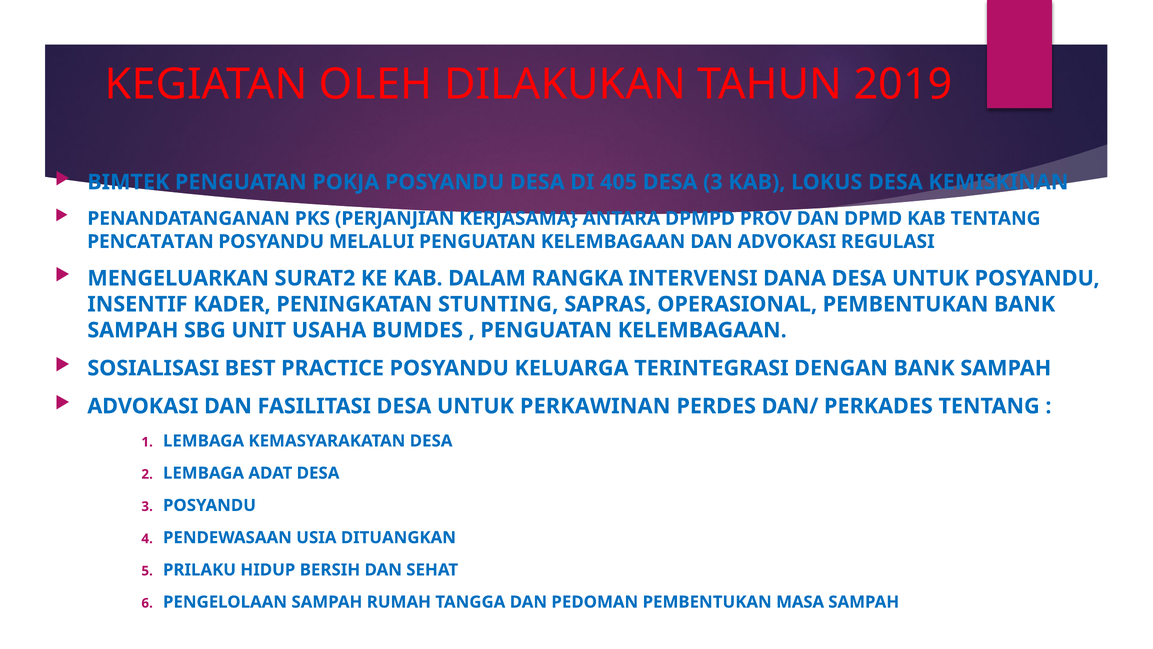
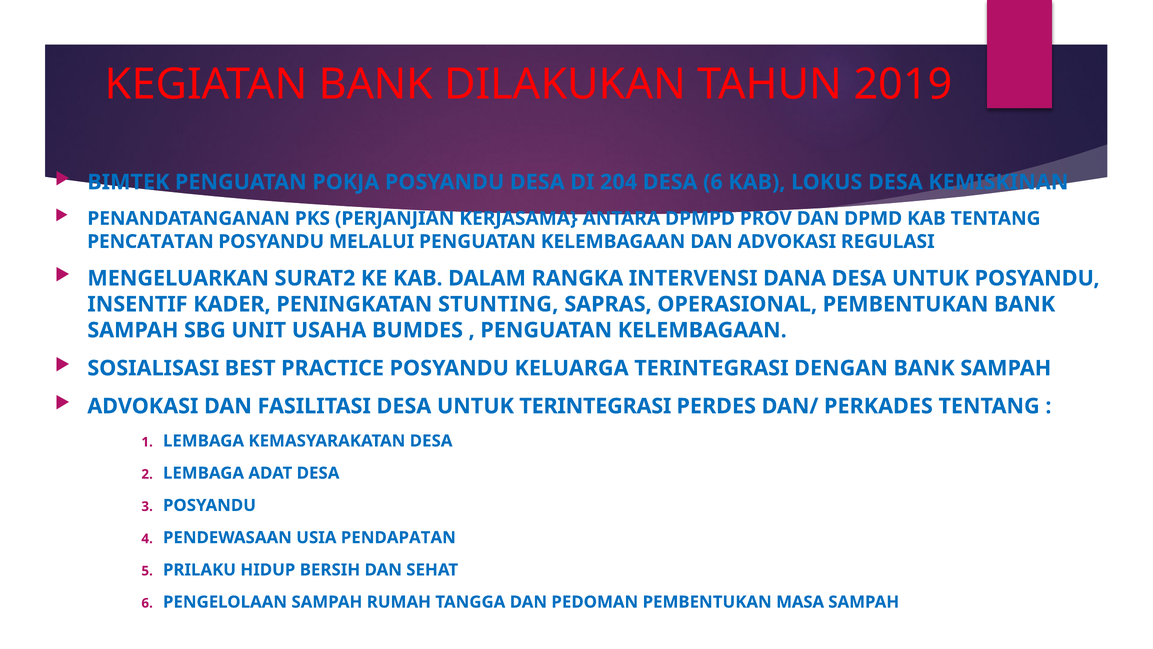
KEGIATAN OLEH: OLEH -> BANK
405: 405 -> 204
3 at (713, 182): 3 -> 6
UNTUK PERKAWINAN: PERKAWINAN -> TERINTEGRASI
DITUANGKAN: DITUANGKAN -> PENDAPATAN
